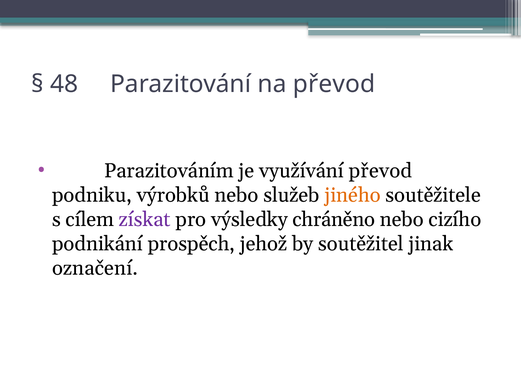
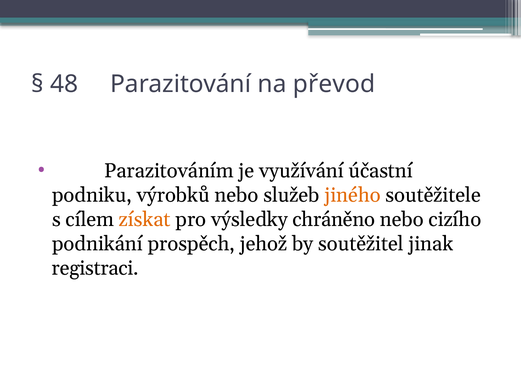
využívání převod: převod -> účastní
získat colour: purple -> orange
označení: označení -> registraci
